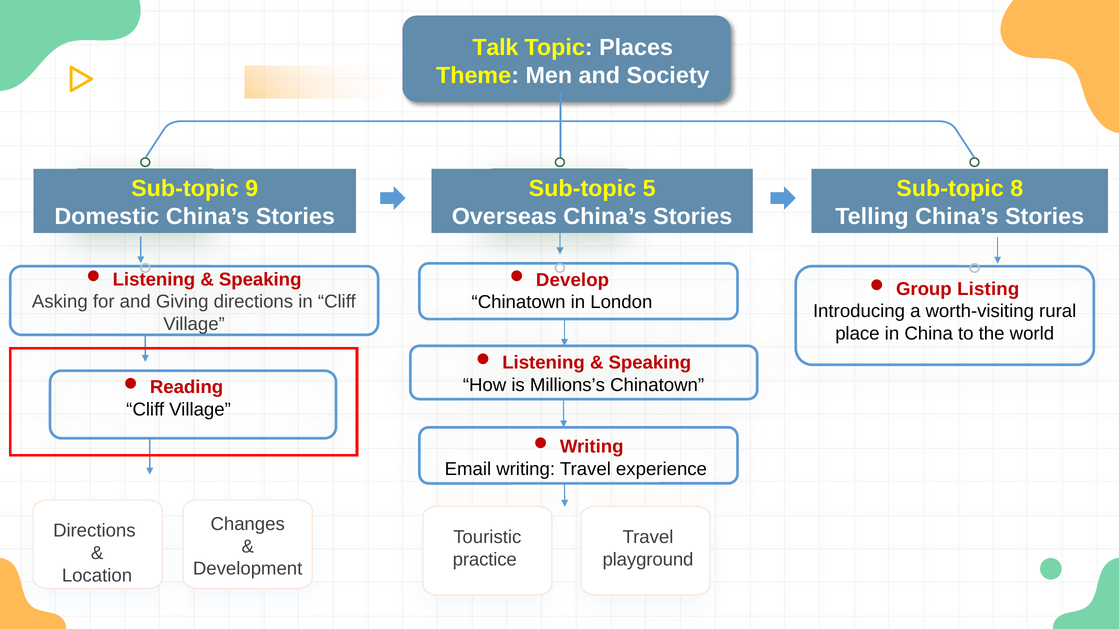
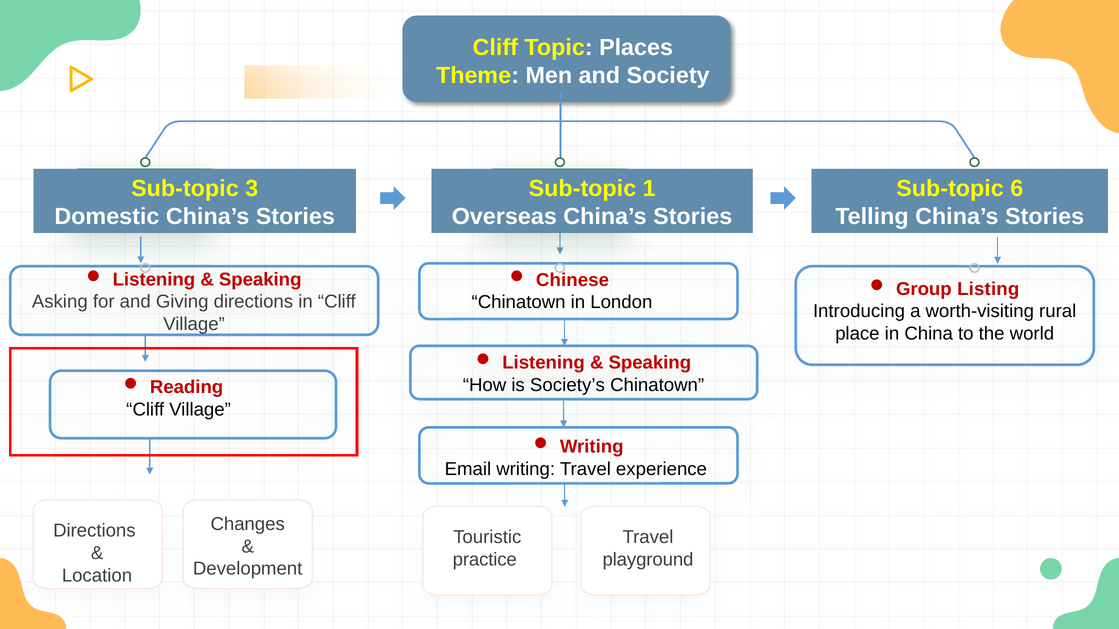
Talk at (495, 48): Talk -> Cliff
9: 9 -> 3
5: 5 -> 1
8: 8 -> 6
Develop: Develop -> Chinese
Millions’s: Millions’s -> Society’s
